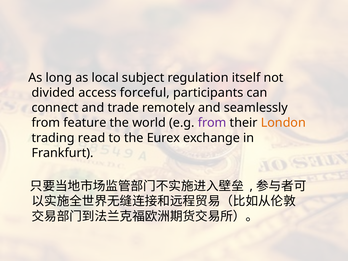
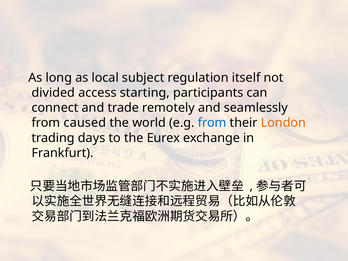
forceful: forceful -> starting
feature: feature -> caused
from at (212, 123) colour: purple -> blue
read: read -> days
